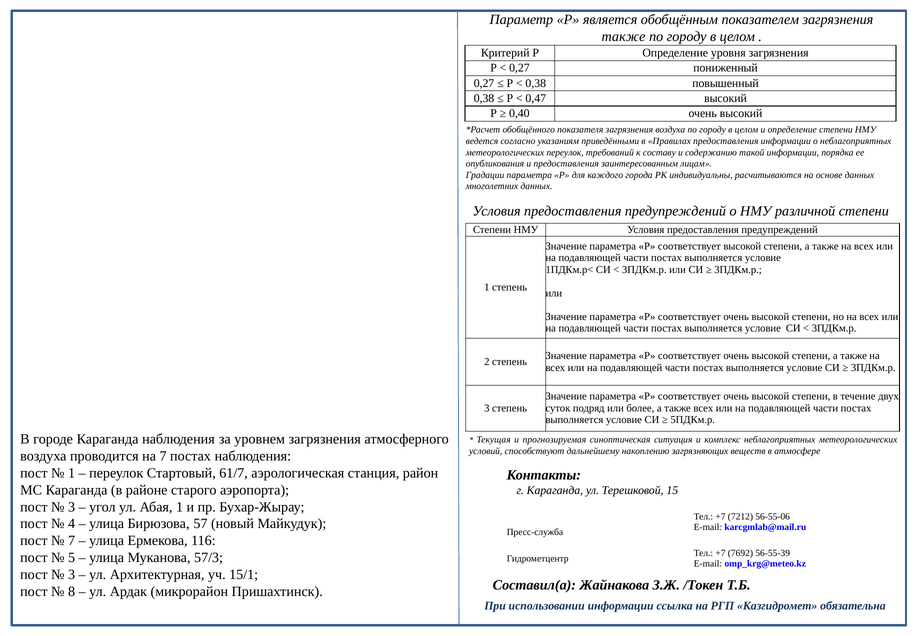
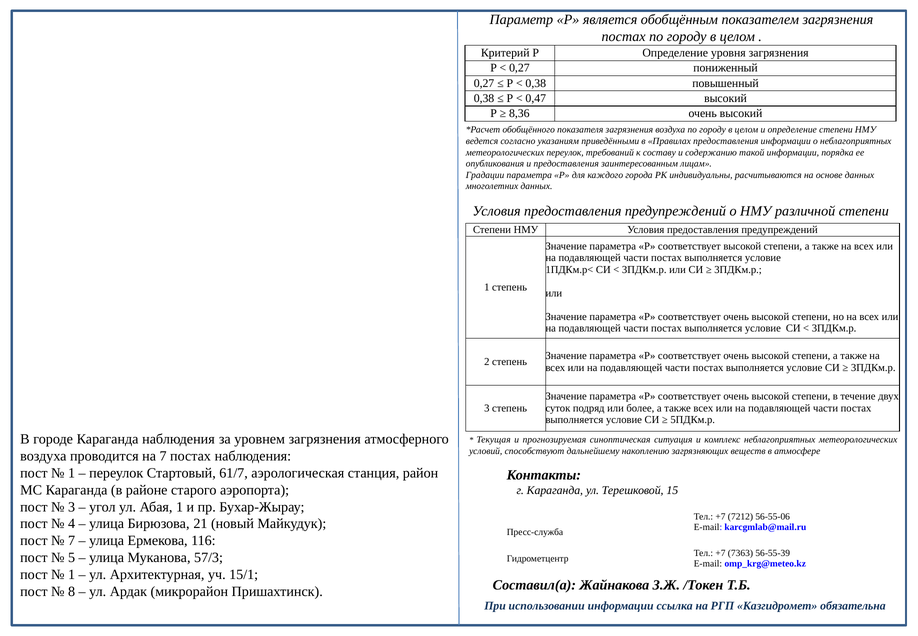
также at (624, 36): также -> постах
0,40: 0,40 -> 8,36
57: 57 -> 21
7692: 7692 -> 7363
3 at (72, 574): 3 -> 1
